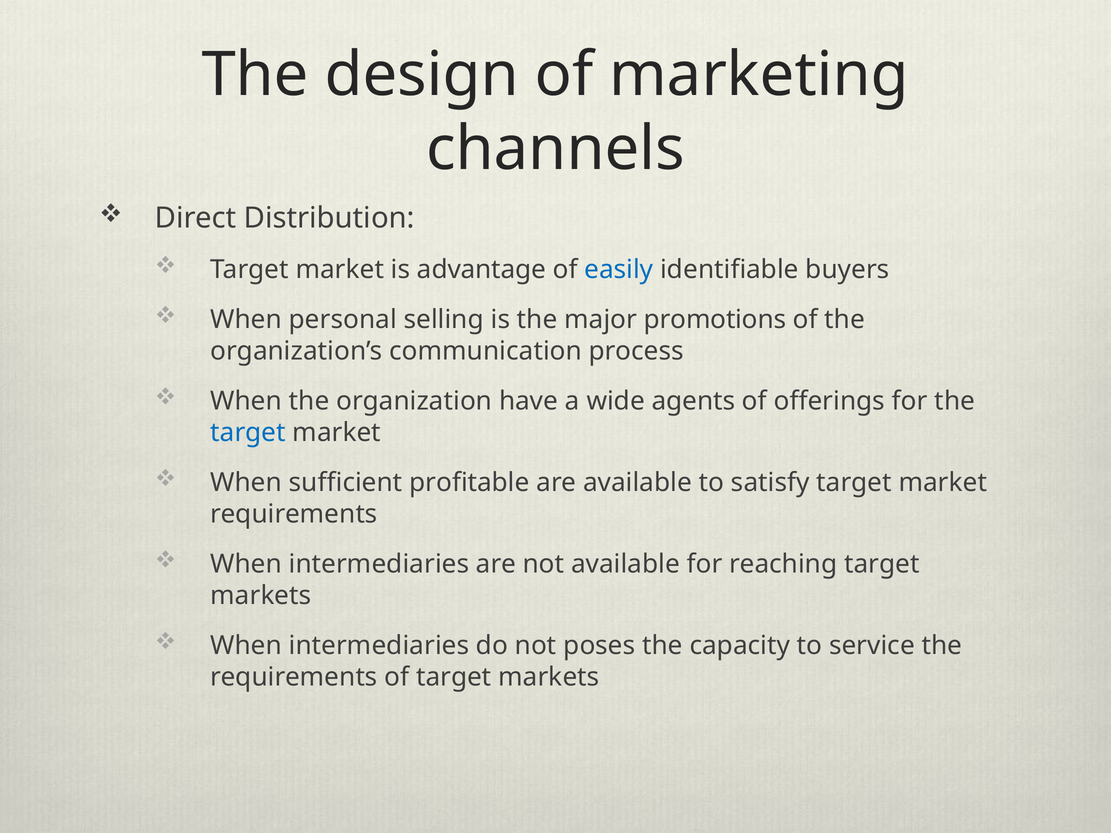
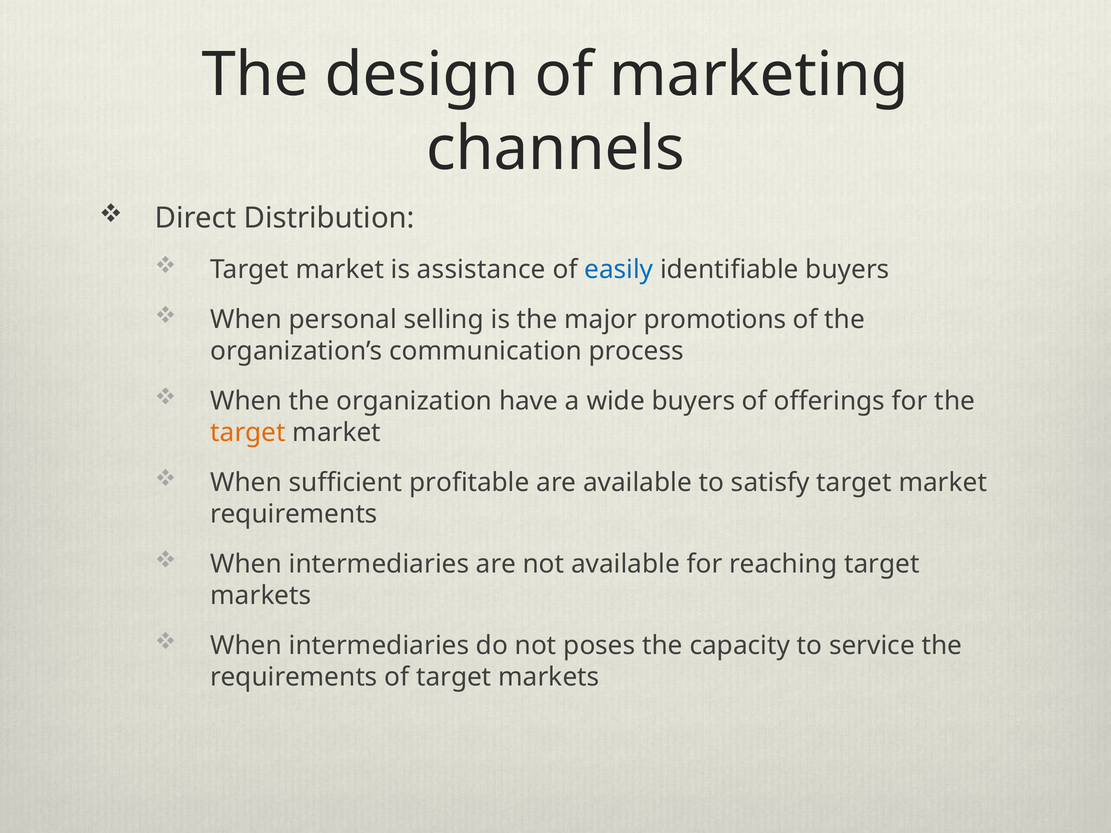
advantage: advantage -> assistance
wide agents: agents -> buyers
target at (248, 433) colour: blue -> orange
